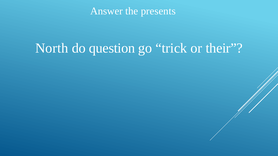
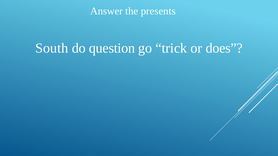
North: North -> South
their: their -> does
